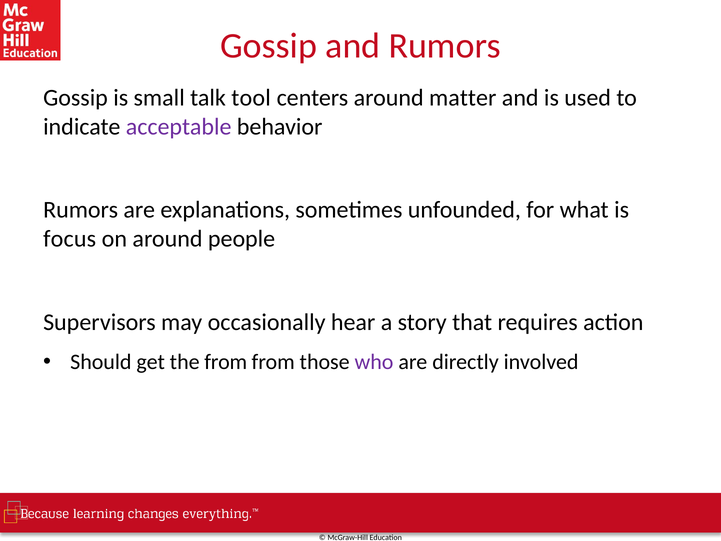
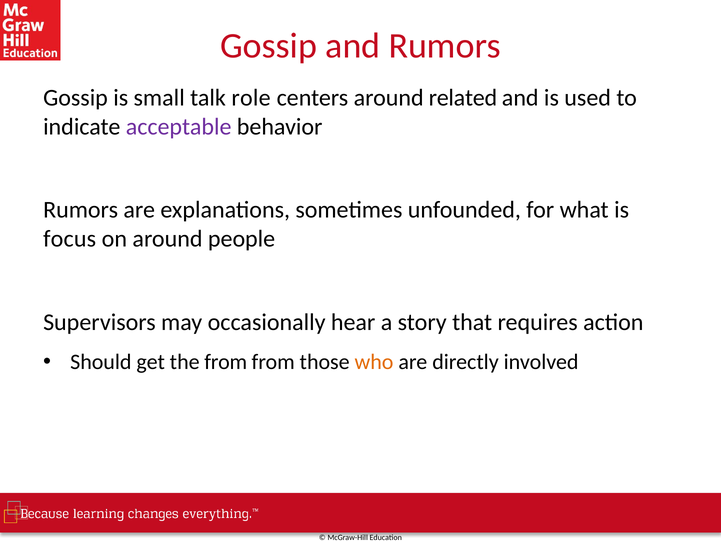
tool: tool -> role
matter: matter -> related
who colour: purple -> orange
